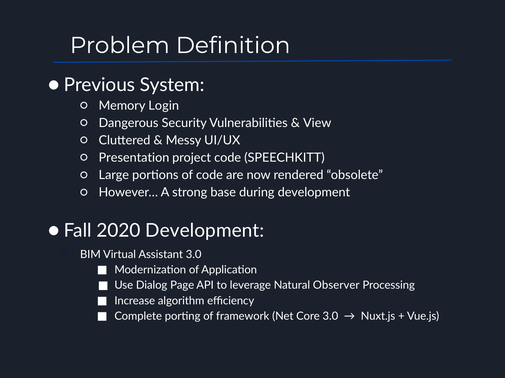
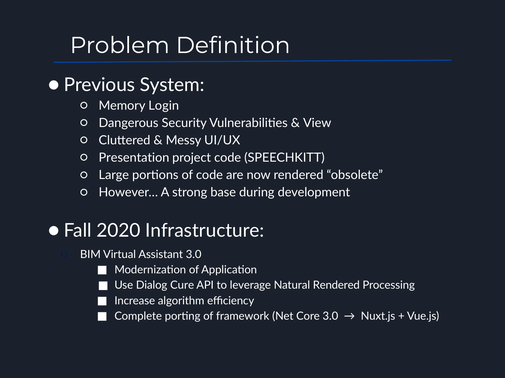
2020 Development: Development -> Infrastructure
Page: Page -> Cure
Natural Observer: Observer -> Rendered
